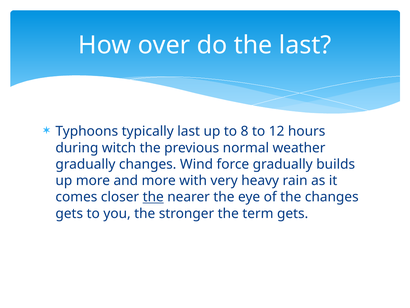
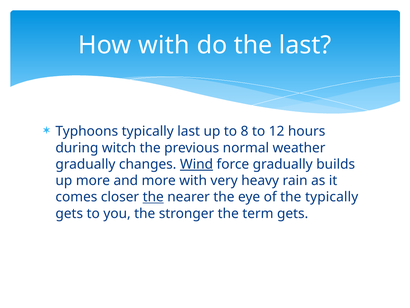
How over: over -> with
Wind underline: none -> present
the changes: changes -> typically
